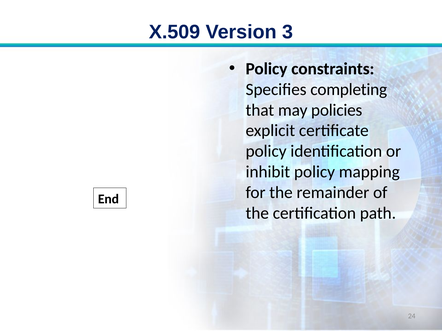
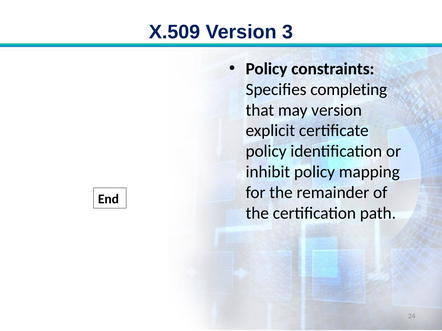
may policies: policies -> version
